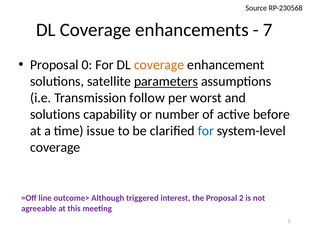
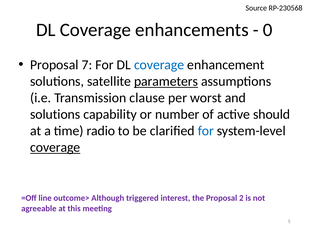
7: 7 -> 0
0: 0 -> 7
coverage at (159, 65) colour: orange -> blue
follow: follow -> clause
before: before -> should
issue: issue -> radio
coverage at (55, 147) underline: none -> present
